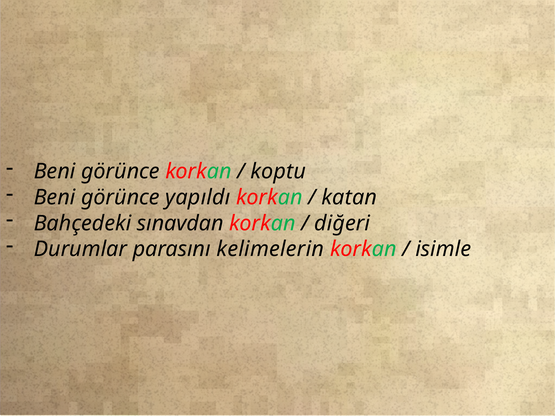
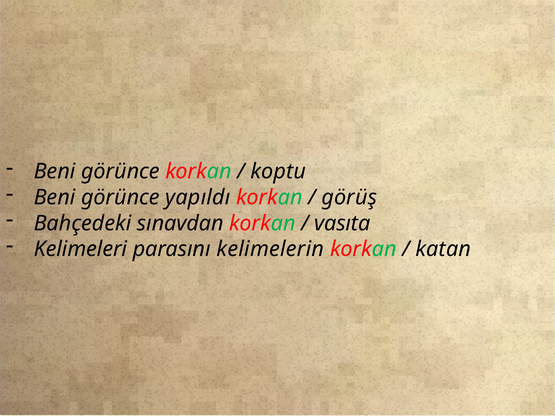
katan: katan -> görüş
diğeri: diğeri -> vasıta
Durumlar: Durumlar -> Kelimeleri
isimle: isimle -> katan
